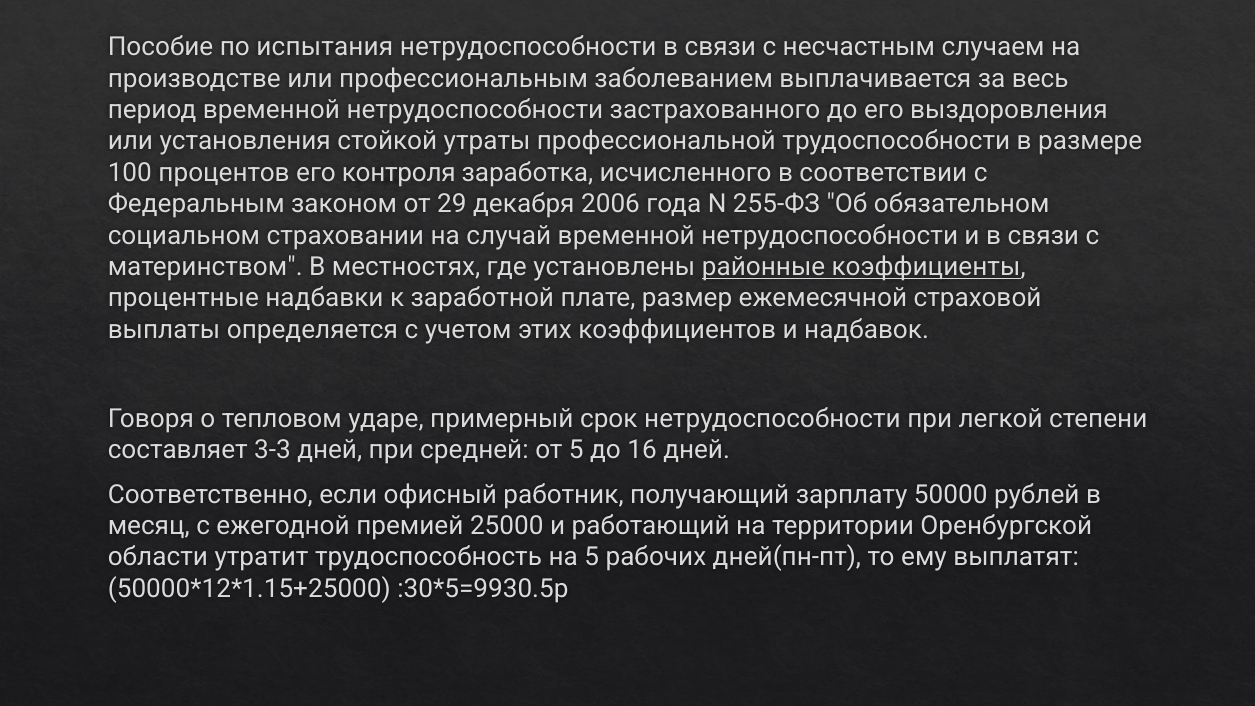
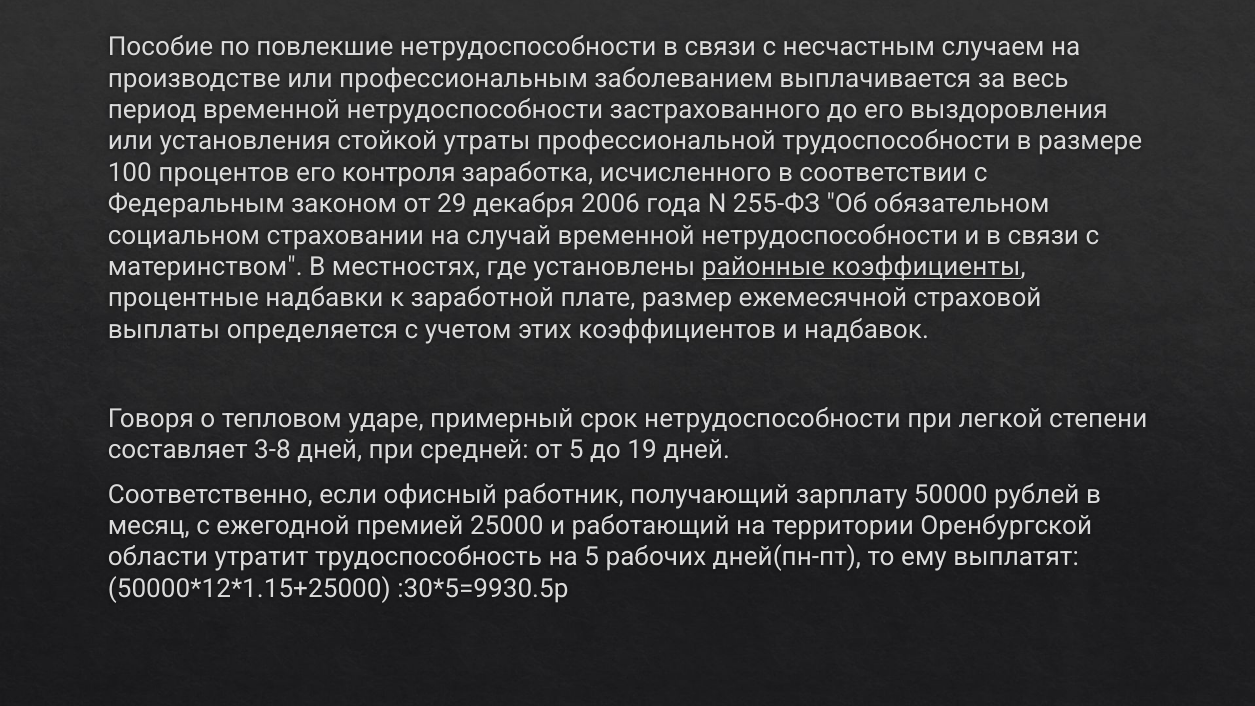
испытания: испытания -> повлекшие
3-3: 3-3 -> 3-8
16: 16 -> 19
